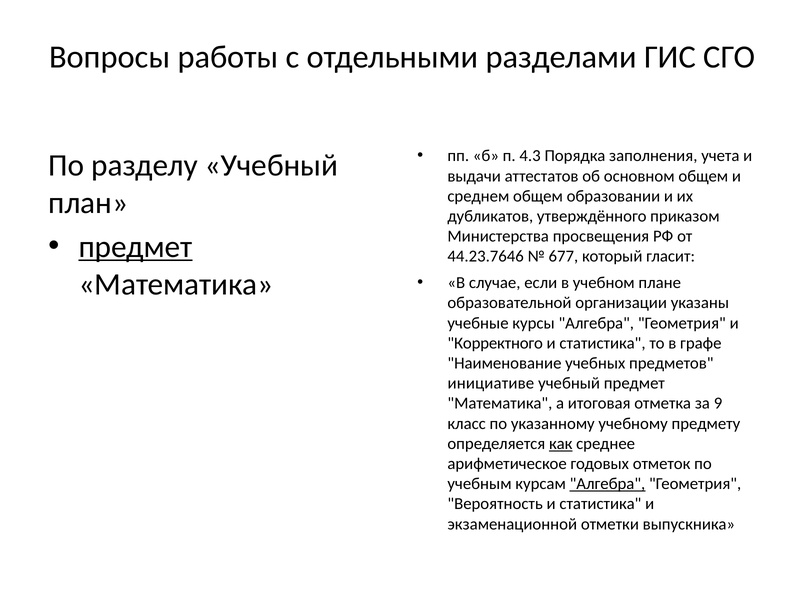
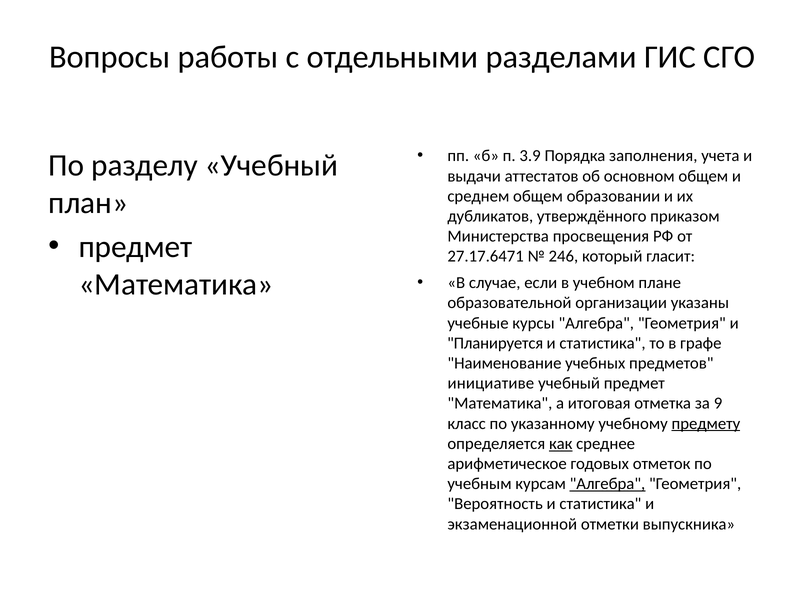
4.3: 4.3 -> 3.9
предмет at (136, 247) underline: present -> none
44.23.7646: 44.23.7646 -> 27.17.6471
677: 677 -> 246
Корректного: Корректного -> Планируется
предмету underline: none -> present
